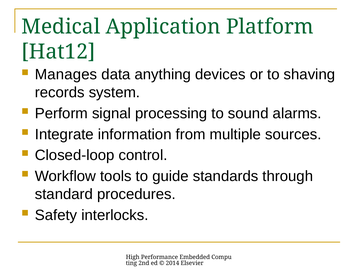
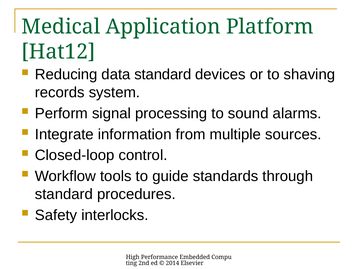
Manages: Manages -> Reducing
data anything: anything -> standard
